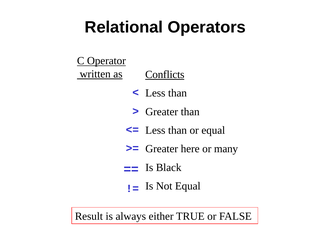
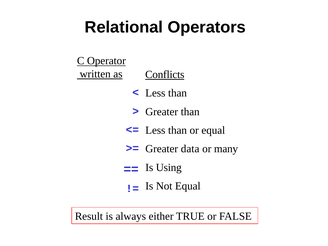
here: here -> data
Black: Black -> Using
